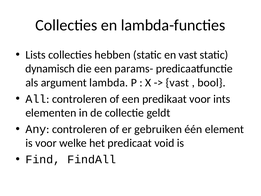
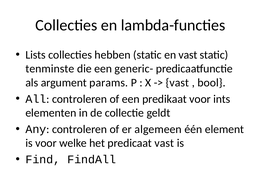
dynamisch: dynamisch -> tenminste
params-: params- -> generic-
lambda: lambda -> params
gebruiken: gebruiken -> algemeen
predicaat void: void -> vast
